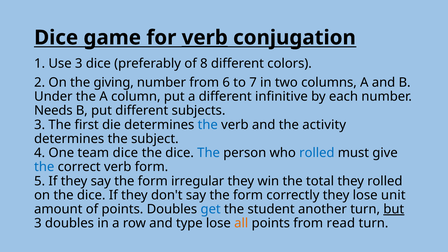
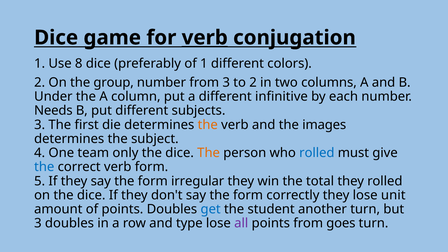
Use 3: 3 -> 8
of 8: 8 -> 1
giving: giving -> group
from 6: 6 -> 3
to 7: 7 -> 2
the at (208, 125) colour: blue -> orange
activity: activity -> images
team dice: dice -> only
The at (209, 153) colour: blue -> orange
but underline: present -> none
all colour: orange -> purple
read: read -> goes
